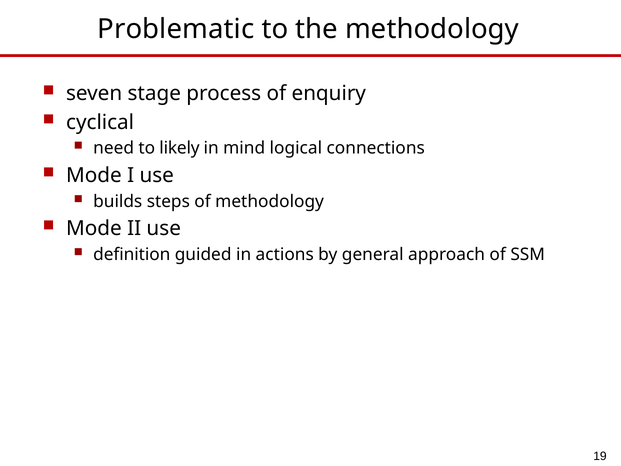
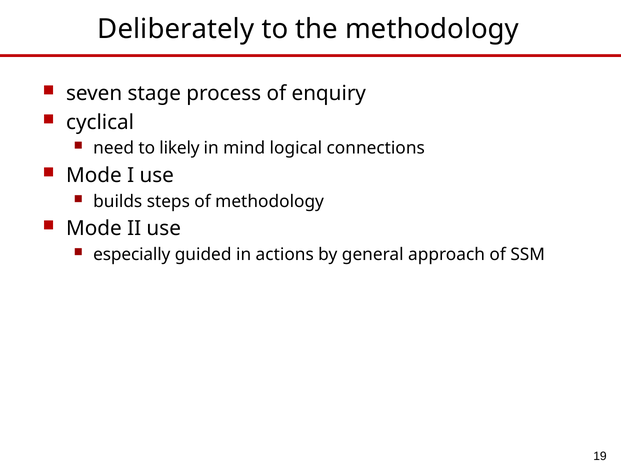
Problematic: Problematic -> Deliberately
definition: definition -> especially
